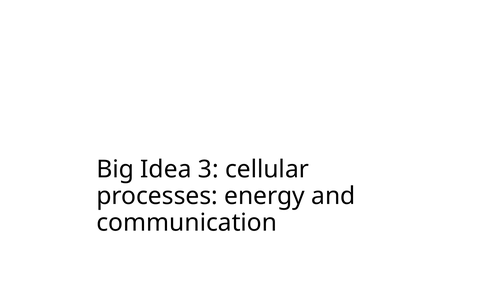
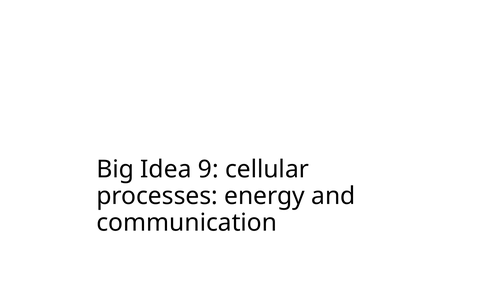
3: 3 -> 9
